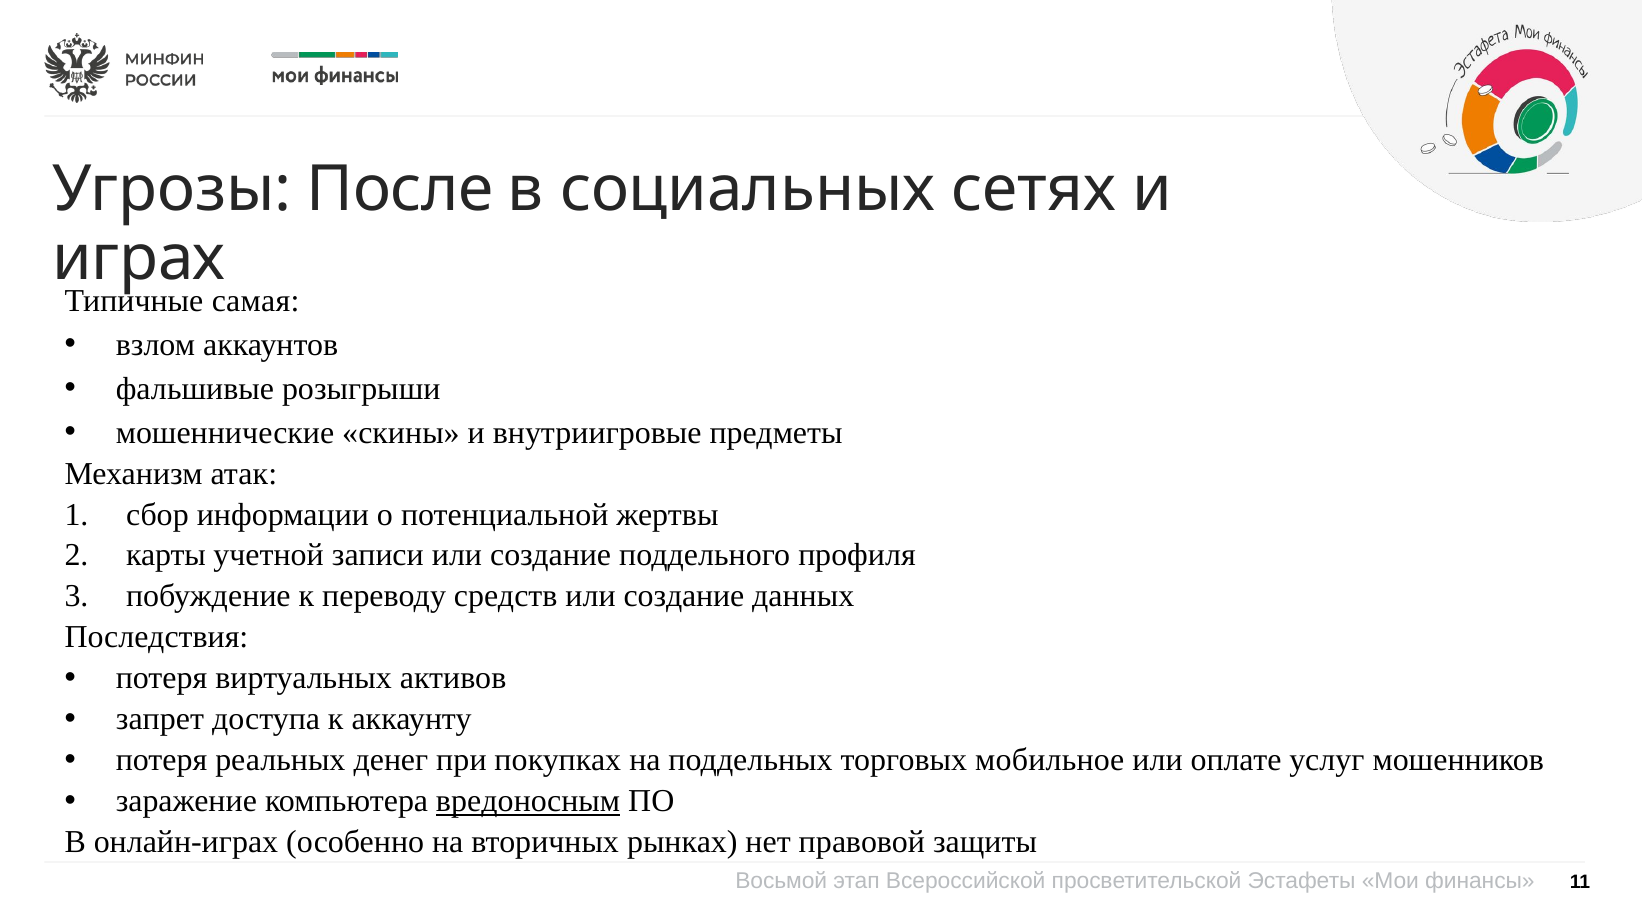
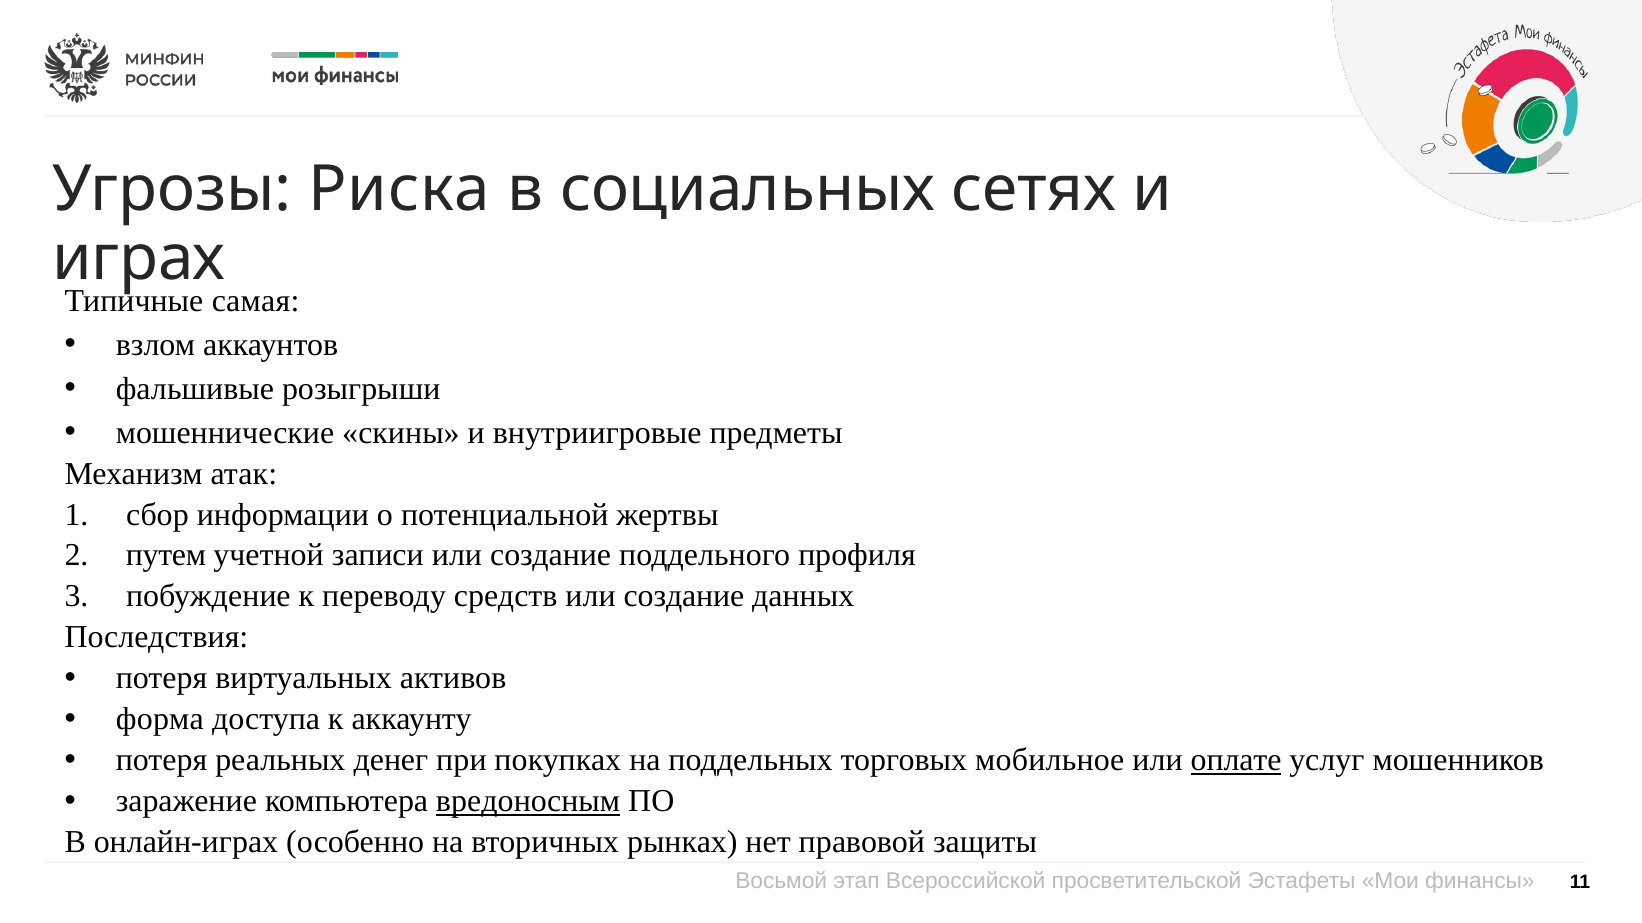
После: После -> Риска
карты: карты -> путем
запрет: запрет -> форма
оплате underline: none -> present
